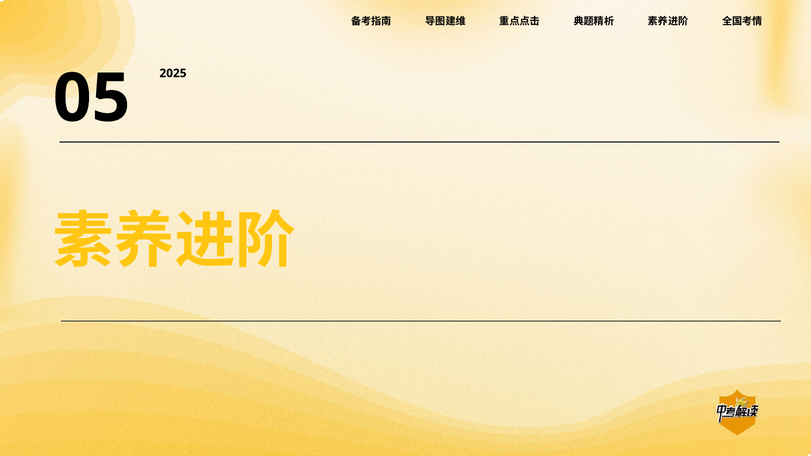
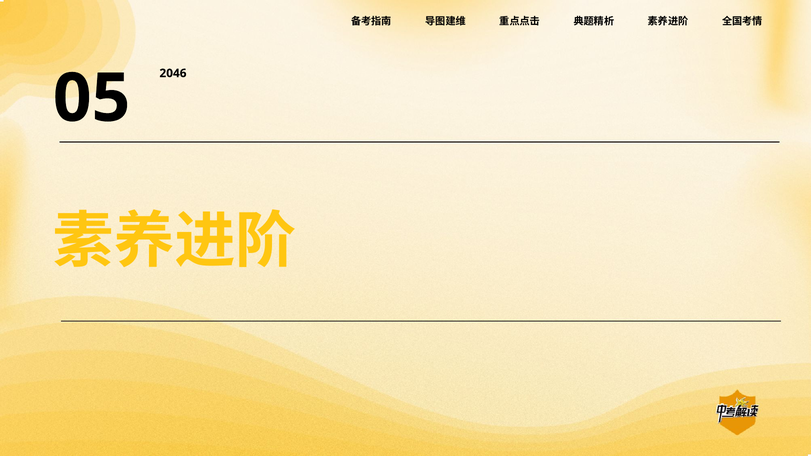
2025: 2025 -> 2046
